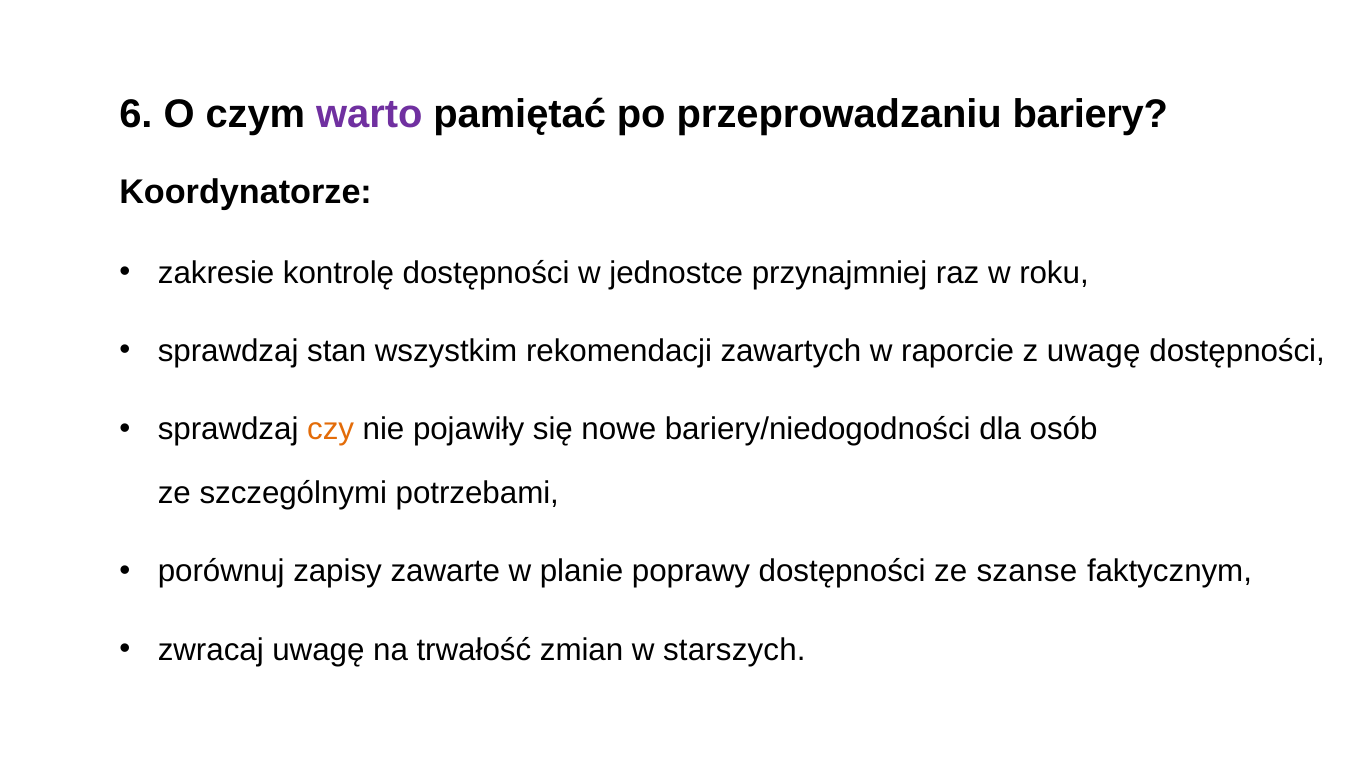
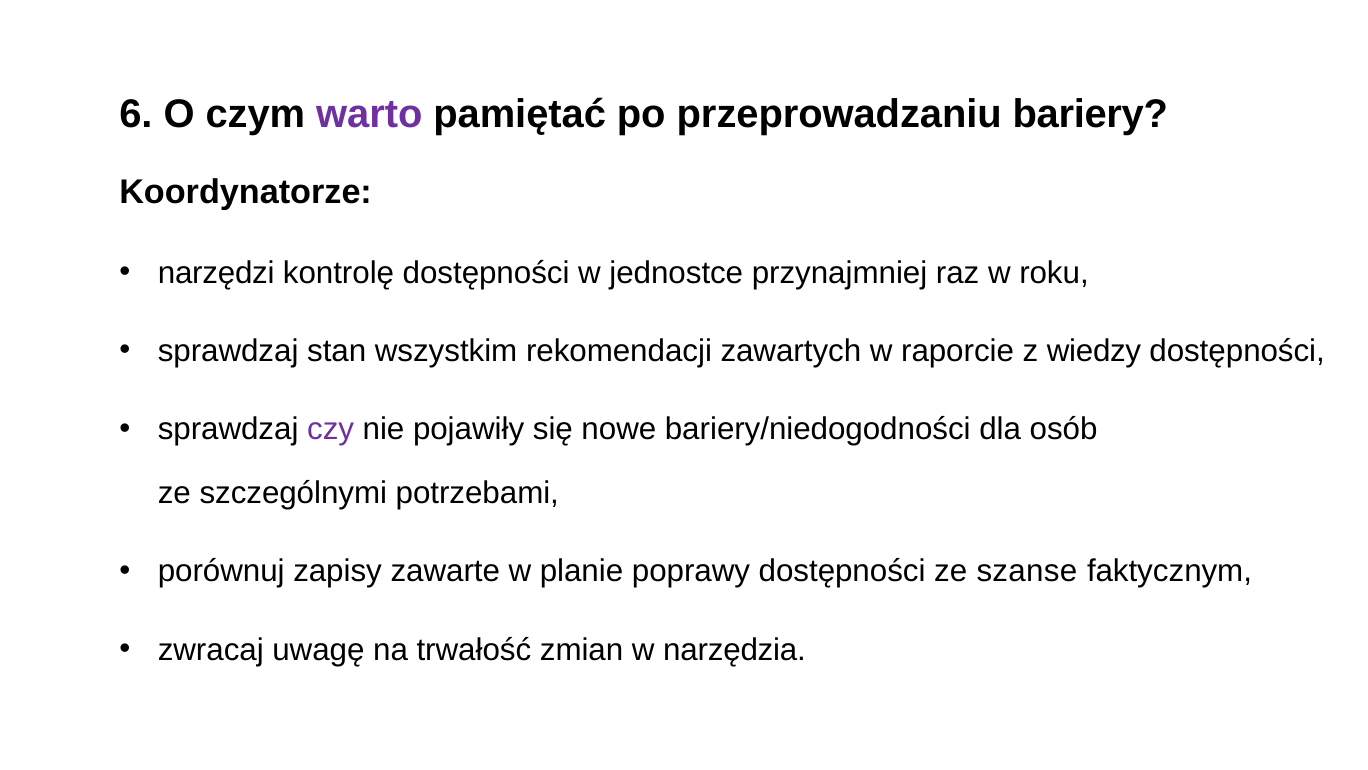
zakresie: zakresie -> narzędzi
z uwagę: uwagę -> wiedzy
czy colour: orange -> purple
starszych: starszych -> narzędzia
